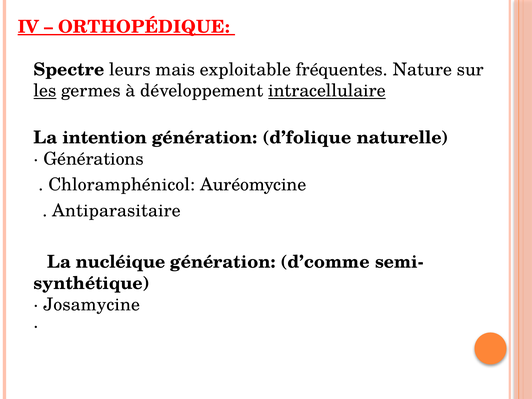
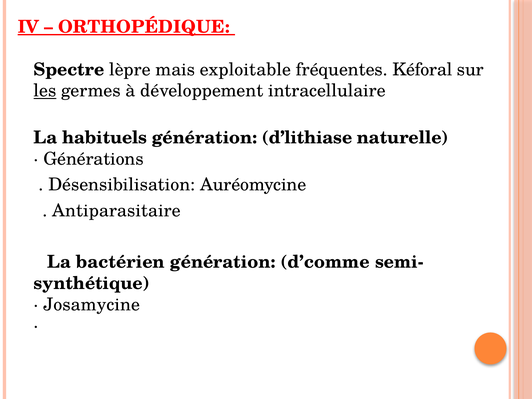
leurs: leurs -> lèpre
Nature: Nature -> Kéforal
intracellulaire underline: present -> none
intention: intention -> habituels
d’folique: d’folique -> d’lithiase
Chloramphénicol: Chloramphénicol -> Désensibilisation
nucléique: nucléique -> bactérien
